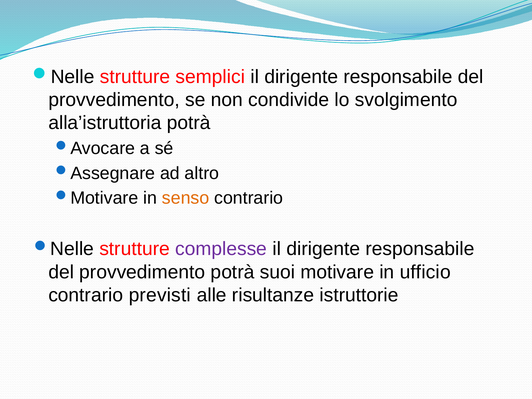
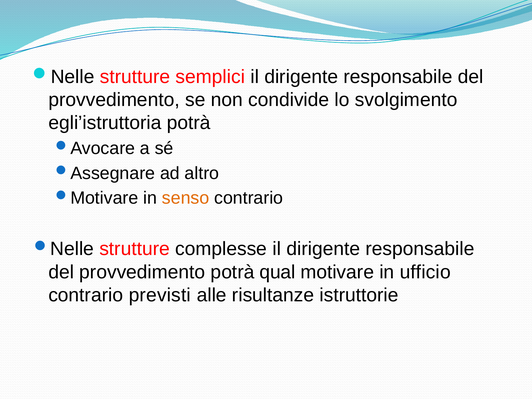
alla’istruttoria: alla’istruttoria -> egli’istruttoria
complesse colour: purple -> black
suoi: suoi -> qual
